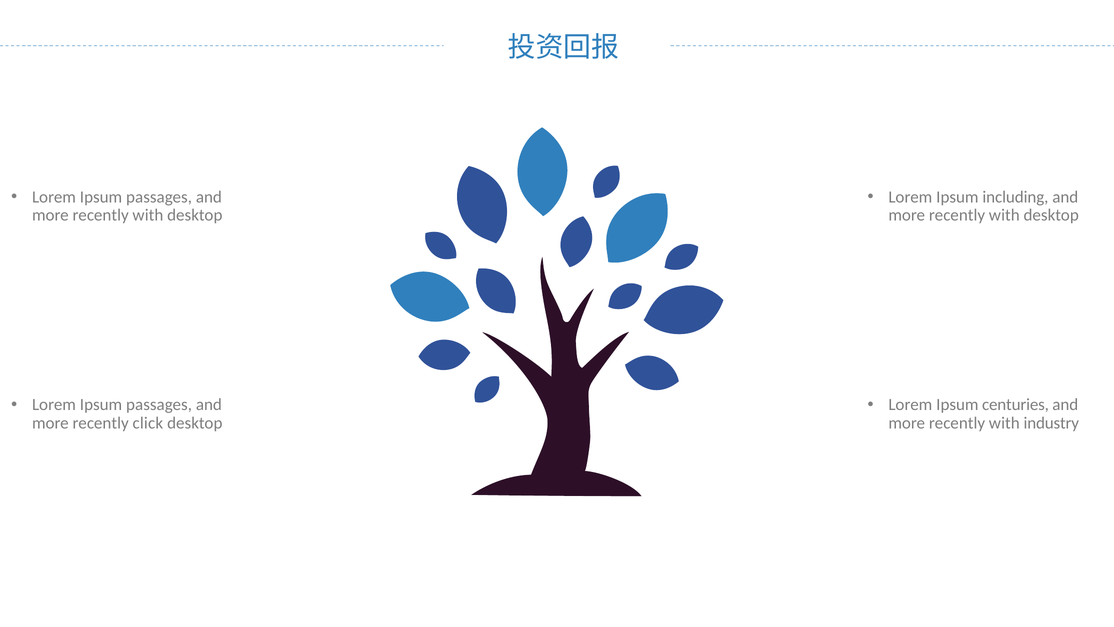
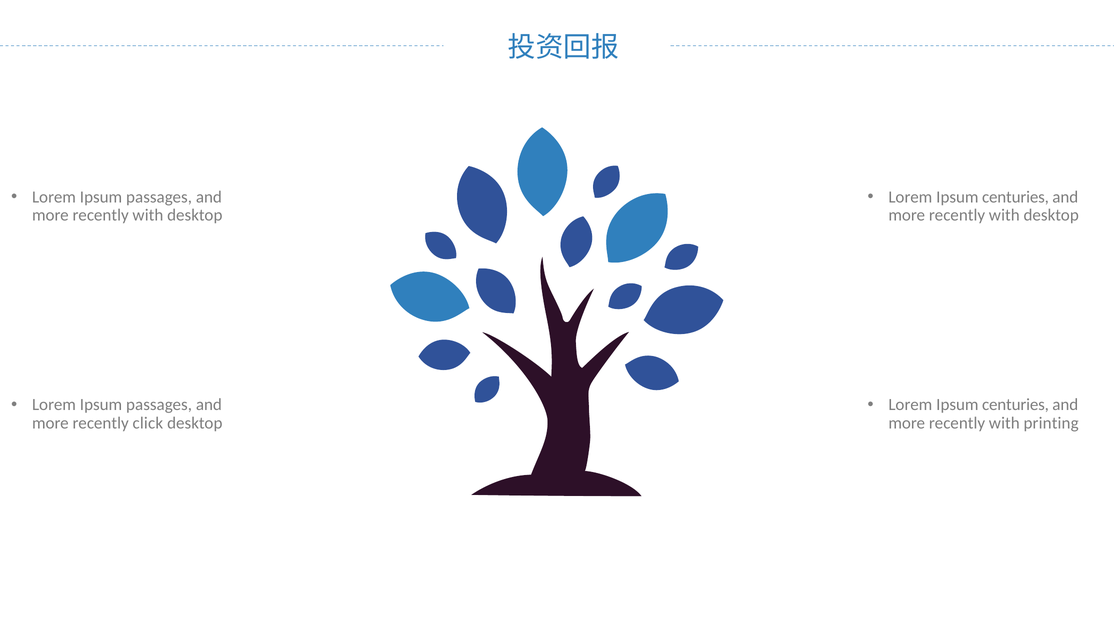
including at (1015, 197): including -> centuries
industry: industry -> printing
